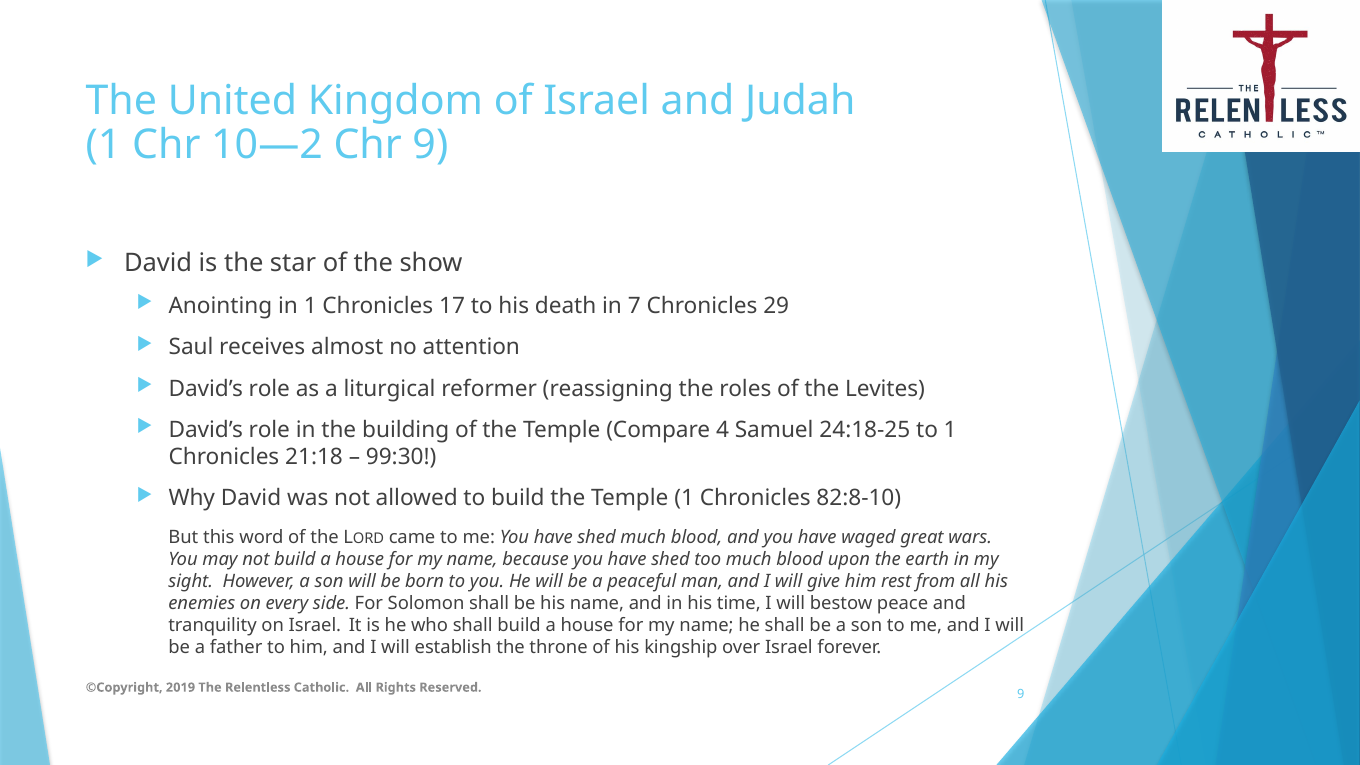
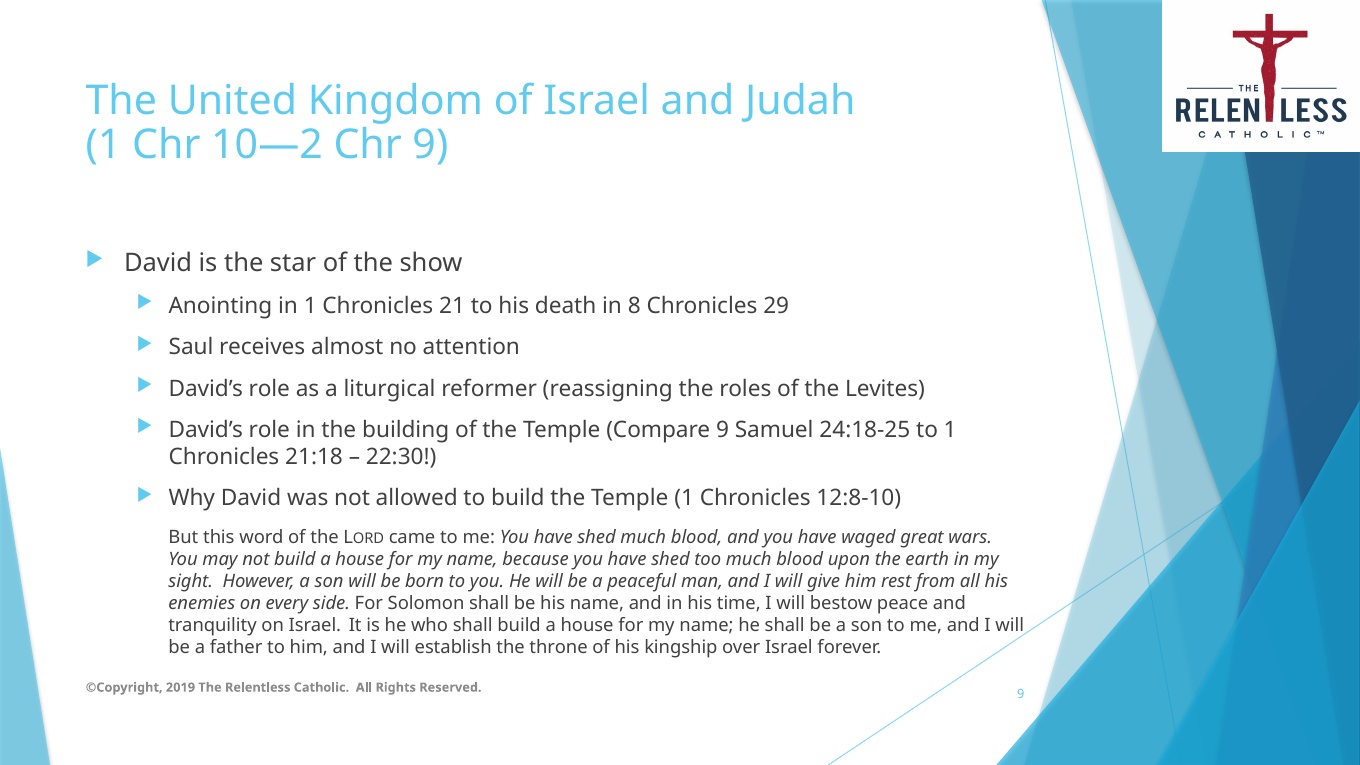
17: 17 -> 21
7: 7 -> 8
Compare 4: 4 -> 9
99:30: 99:30 -> 22:30
82:8-10: 82:8-10 -> 12:8-10
